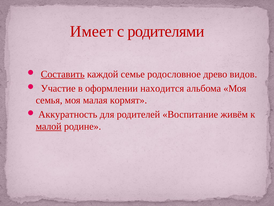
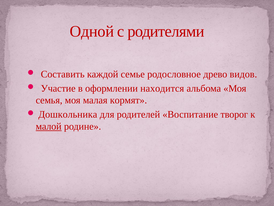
Имеет: Имеет -> Одной
Составить underline: present -> none
Аккуратность: Аккуратность -> Дошкольника
живём: живём -> творог
